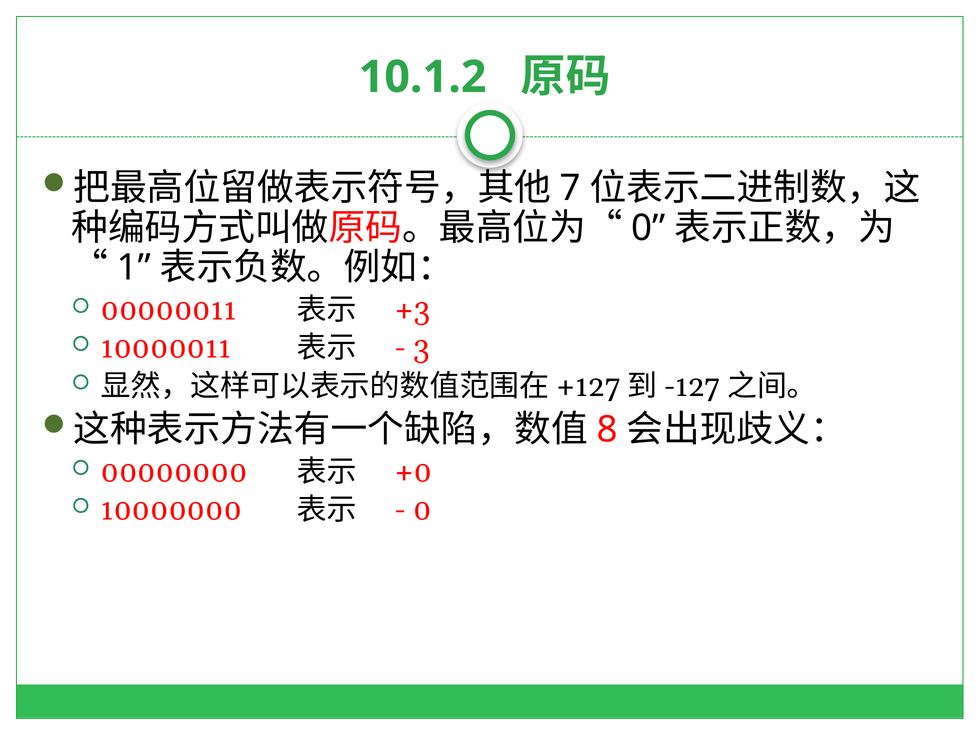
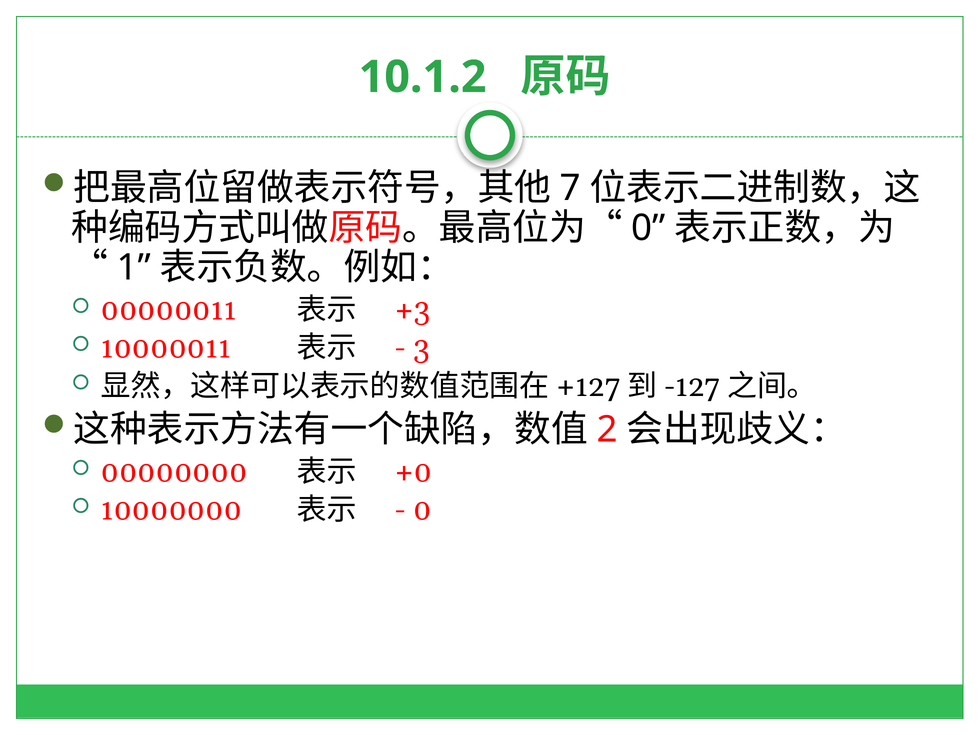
8: 8 -> 2
